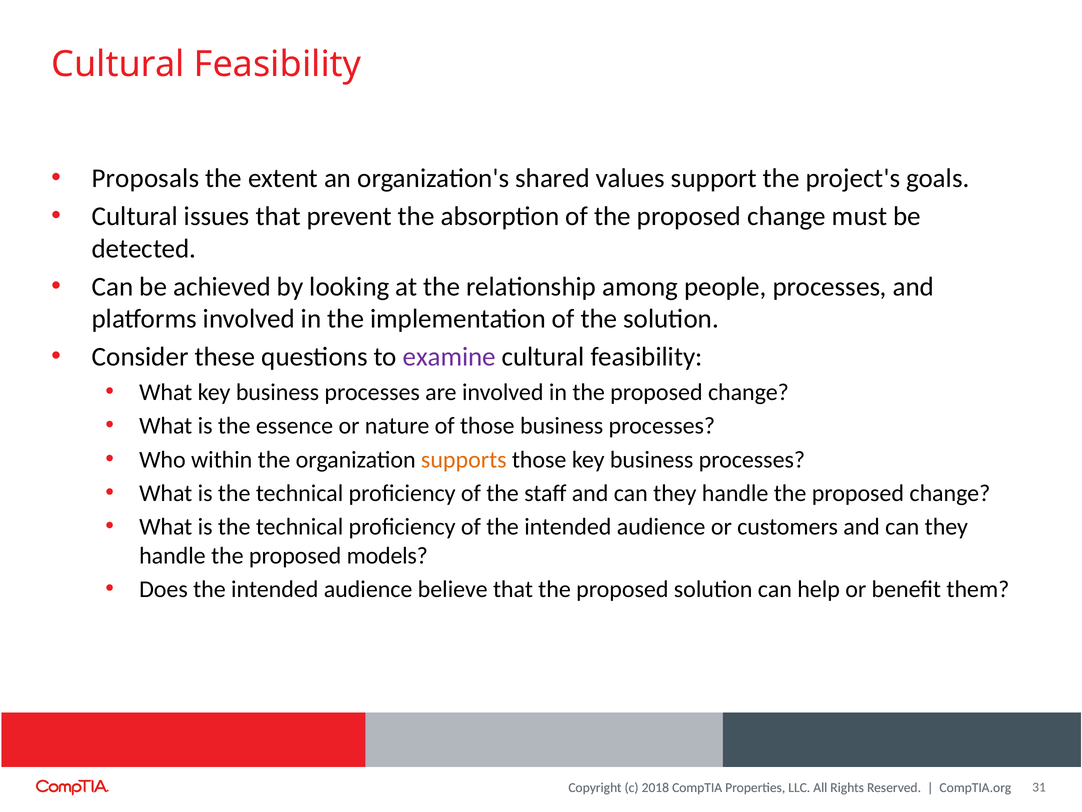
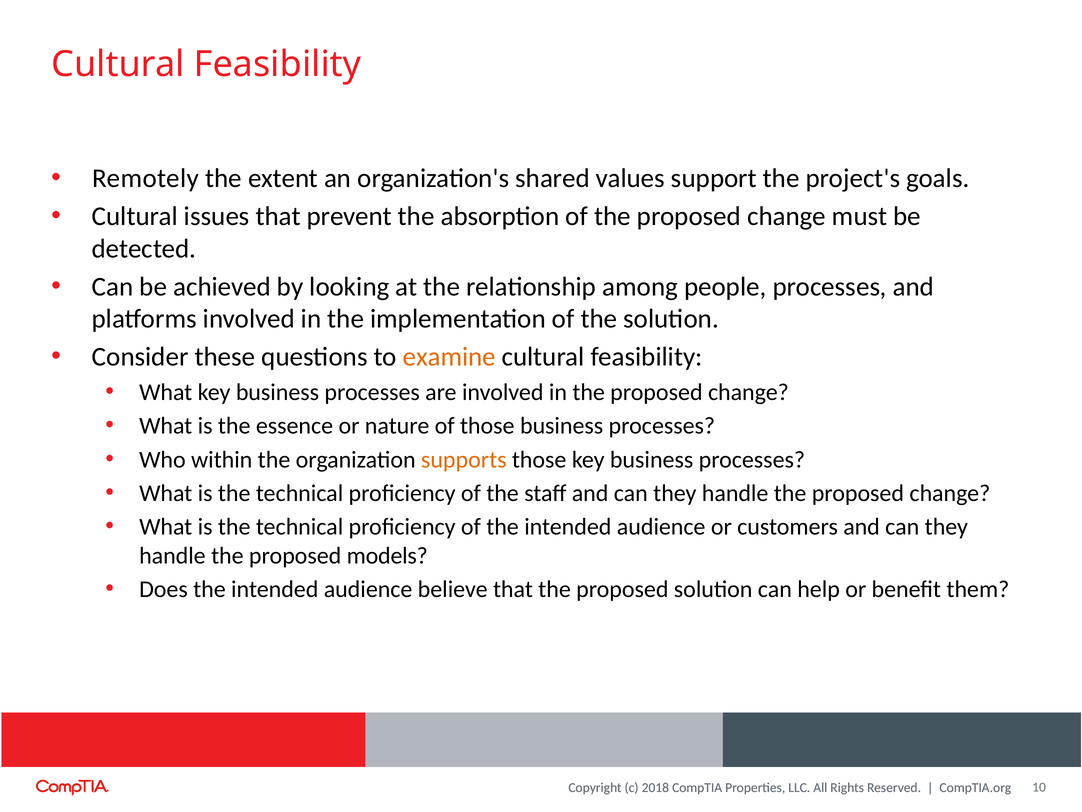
Proposals: Proposals -> Remotely
examine colour: purple -> orange
31: 31 -> 10
